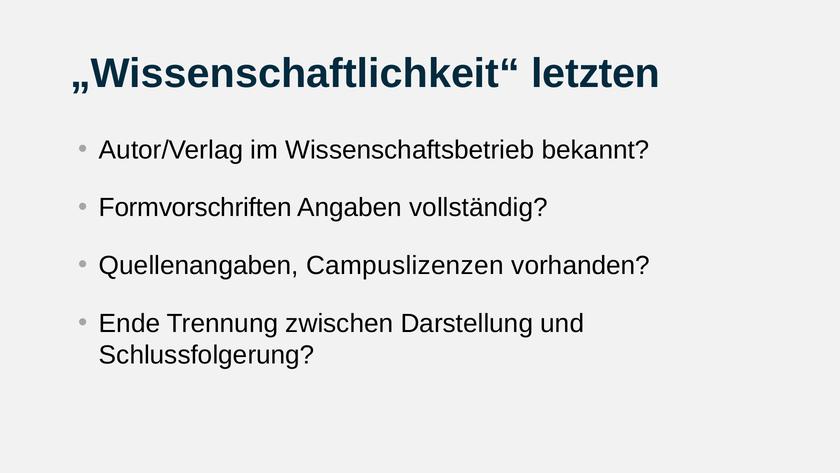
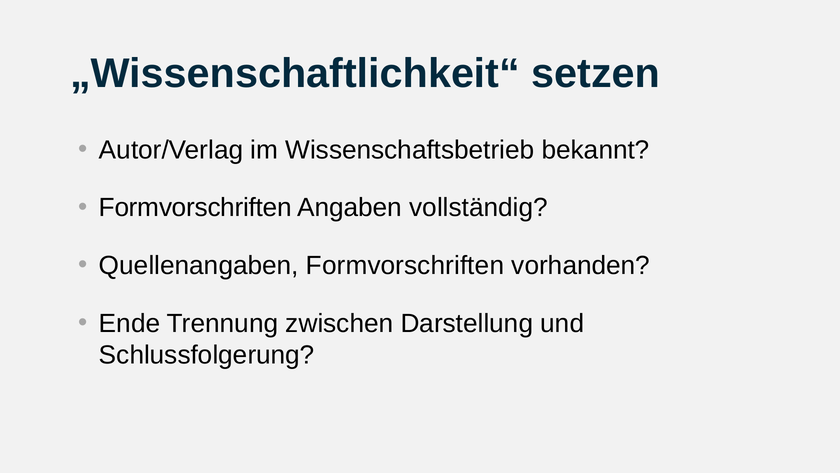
letzten: letzten -> setzen
Quellenangaben Campuslizenzen: Campuslizenzen -> Formvorschriften
